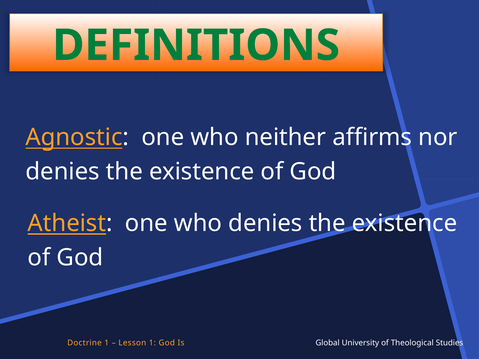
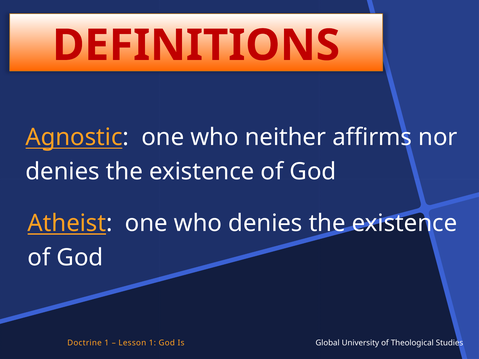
DEFINITIONS colour: green -> red
